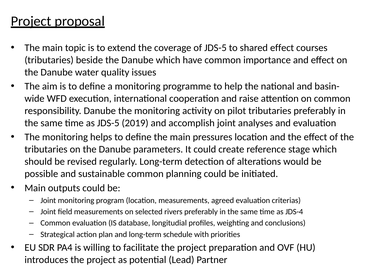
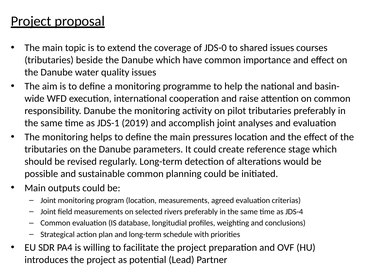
of JDS-5: JDS-5 -> JDS-0
shared effect: effect -> issues
as JDS-5: JDS-5 -> JDS-1
